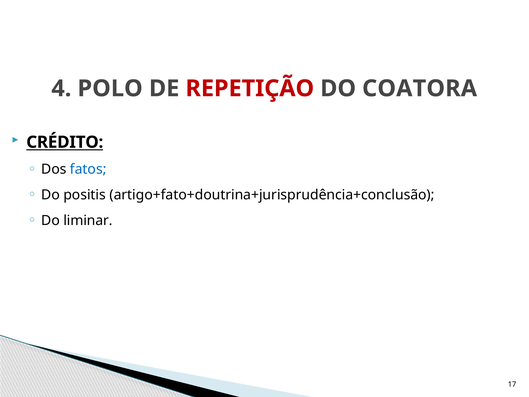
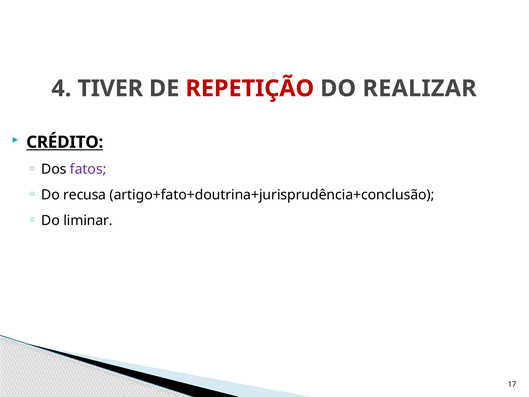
POLO: POLO -> TIVER
COATORA: COATORA -> REALIZAR
fatos colour: blue -> purple
positis: positis -> recusa
